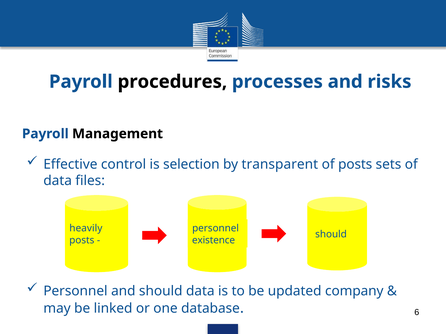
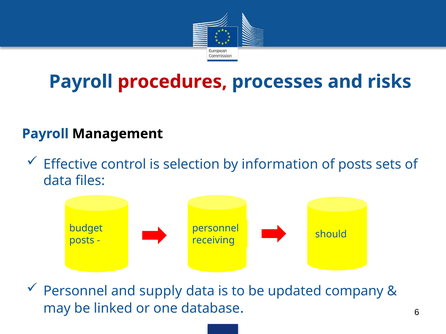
procedures colour: black -> red
transparent: transparent -> information
heavily: heavily -> budget
existence: existence -> receiving
and should: should -> supply
